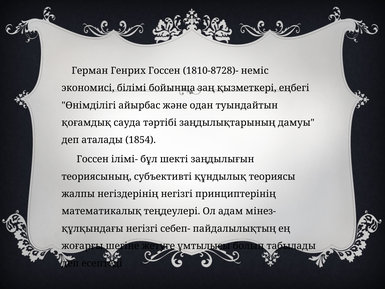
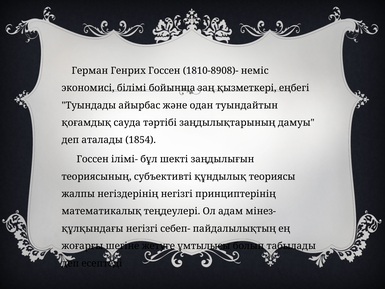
1810-8728)-: 1810-8728)- -> 1810-8908)-
Өнімділігі: Өнімділігі -> Туындады
